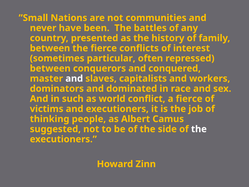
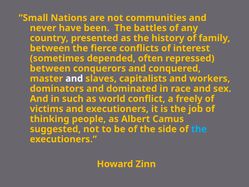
particular: particular -> depended
a fierce: fierce -> freely
the at (199, 129) colour: white -> light blue
